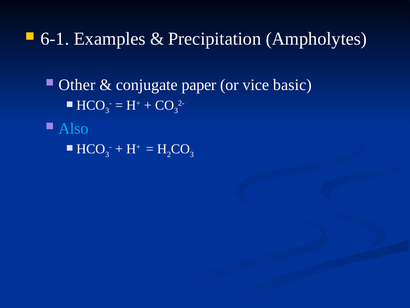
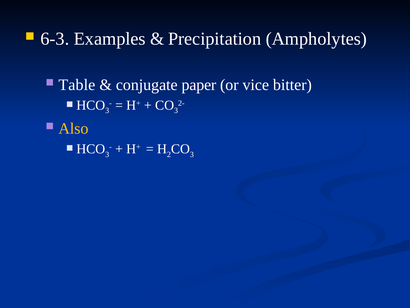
6-1: 6-1 -> 6-3
Other: Other -> Table
basic: basic -> bitter
Also colour: light blue -> yellow
